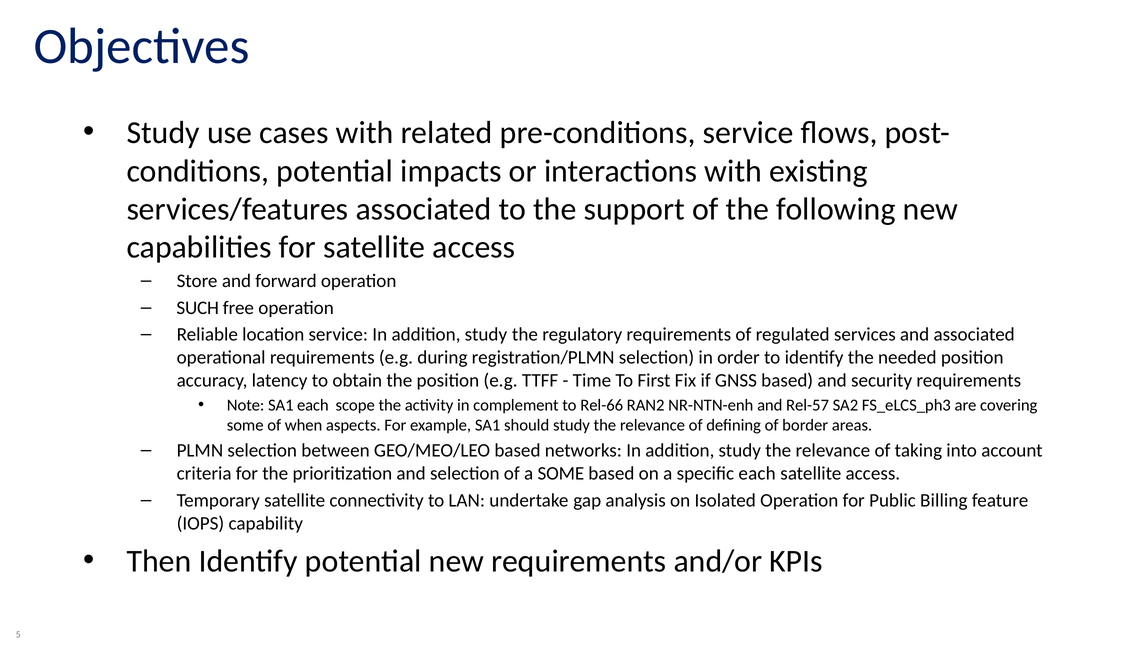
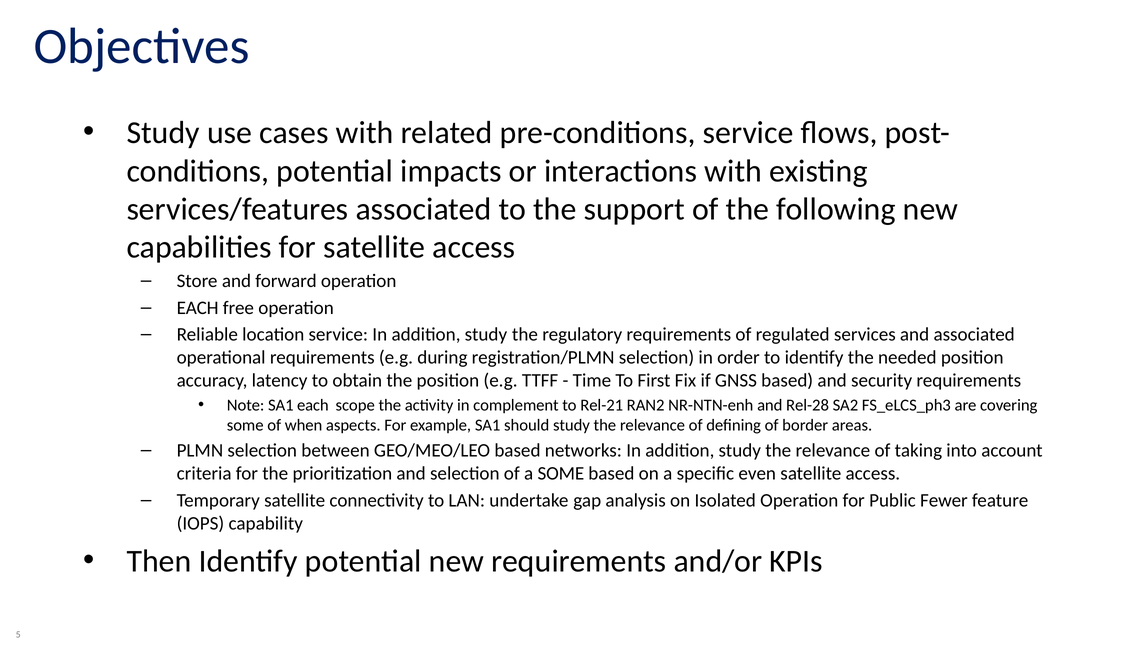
SUCH at (198, 308): SUCH -> EACH
Rel-66: Rel-66 -> Rel-21
Rel-57: Rel-57 -> Rel-28
specific each: each -> even
Billing: Billing -> Fewer
